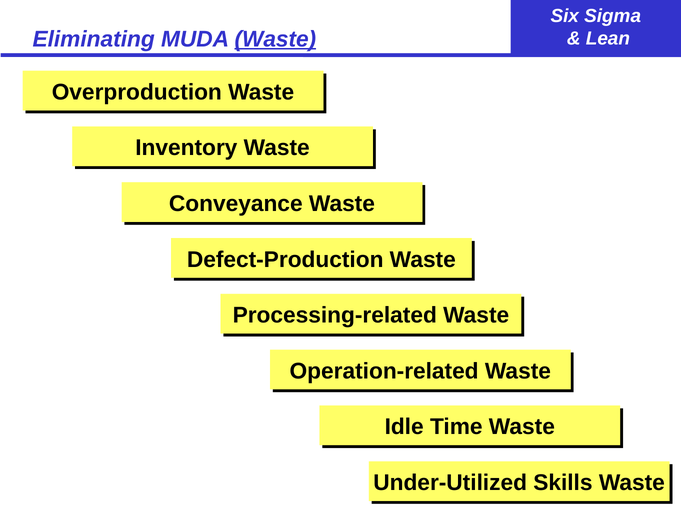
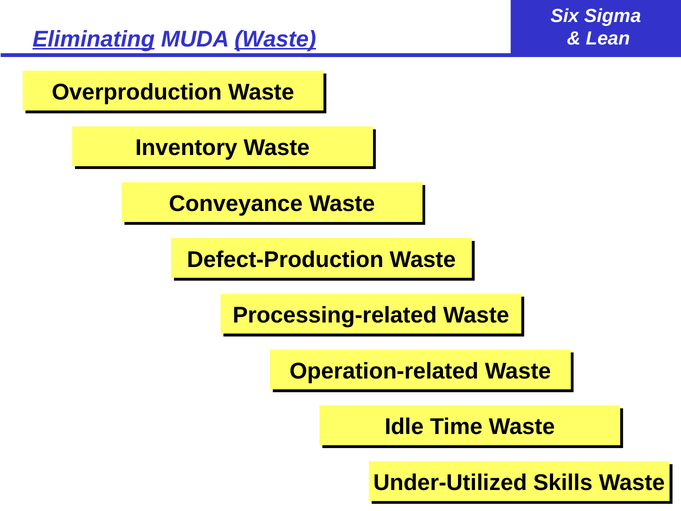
Eliminating underline: none -> present
